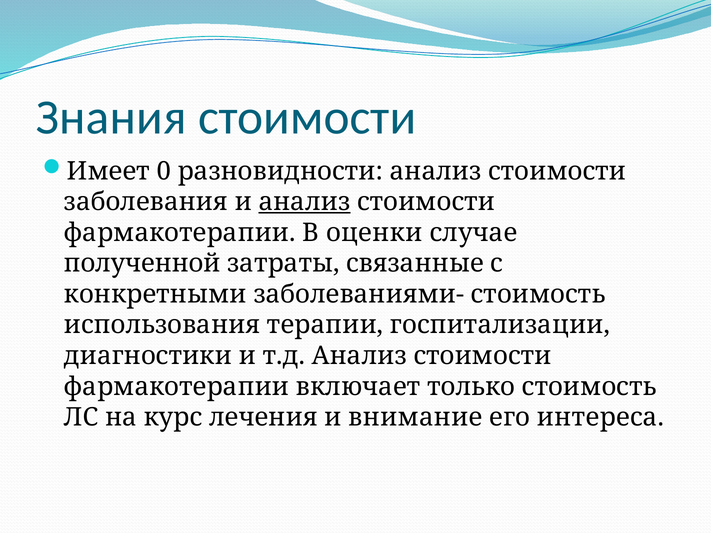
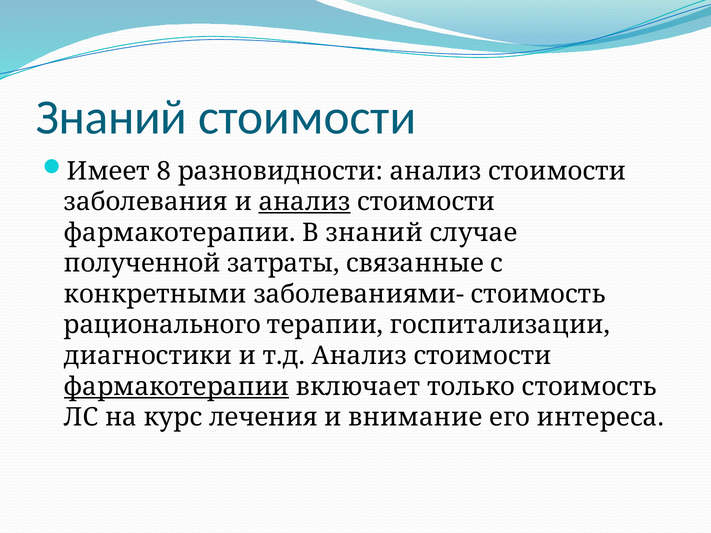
Знания at (111, 117): Знания -> Знаний
0: 0 -> 8
В оценки: оценки -> знаний
использования: использования -> рационального
фармакотерапии at (177, 387) underline: none -> present
